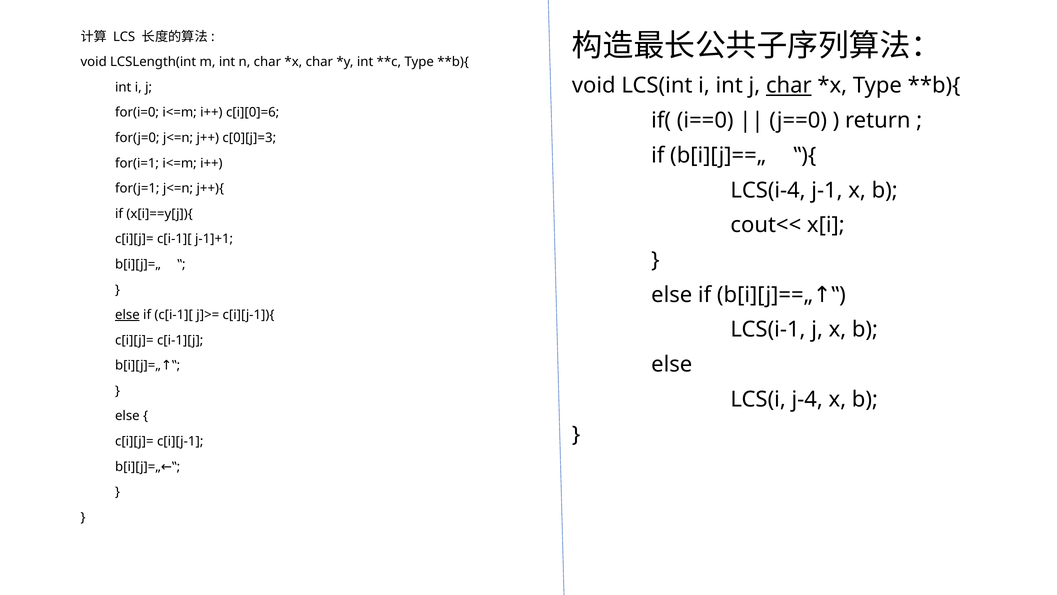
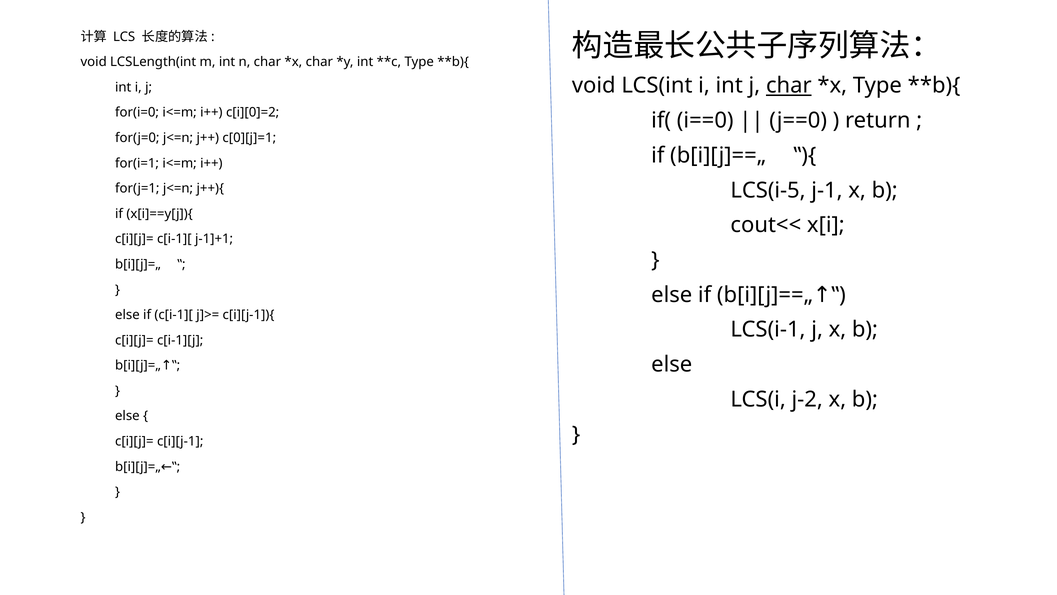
c[i][0]=6: c[i][0]=6 -> c[i][0]=2
c[0][j]=3: c[0][j]=3 -> c[0][j]=1
LCS(i-4: LCS(i-4 -> LCS(i-5
else at (127, 315) underline: present -> none
j-4: j-4 -> j-2
